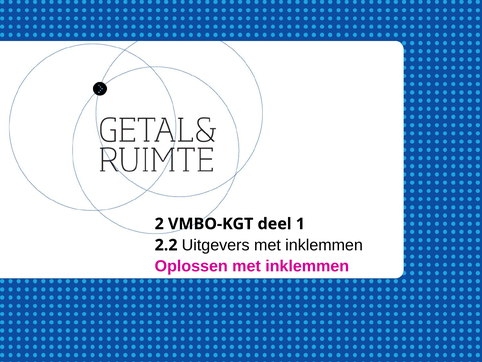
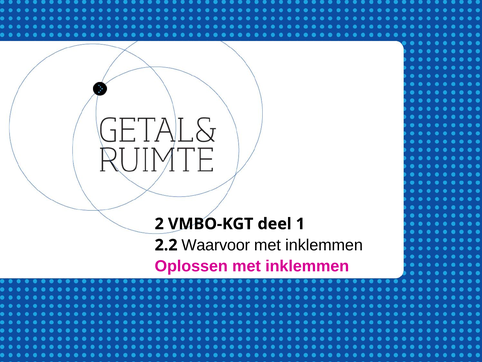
Uitgevers: Uitgevers -> Waarvoor
